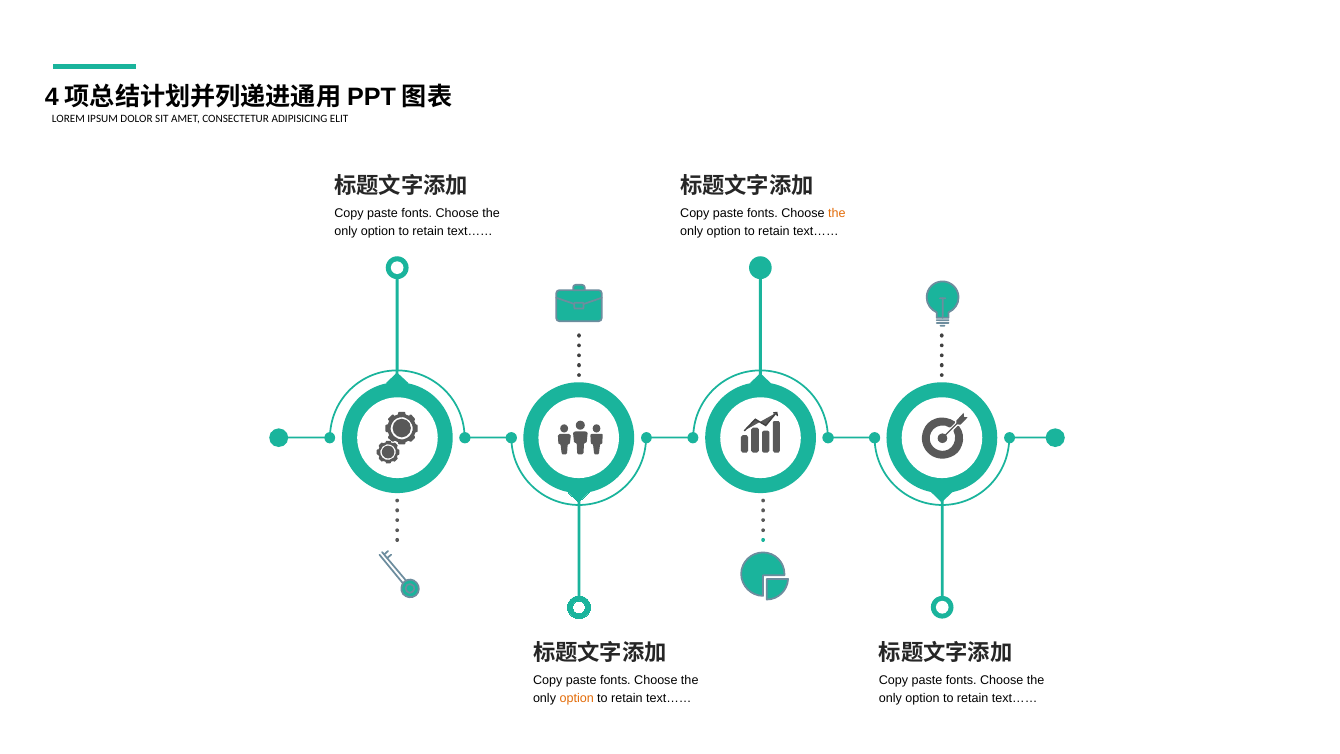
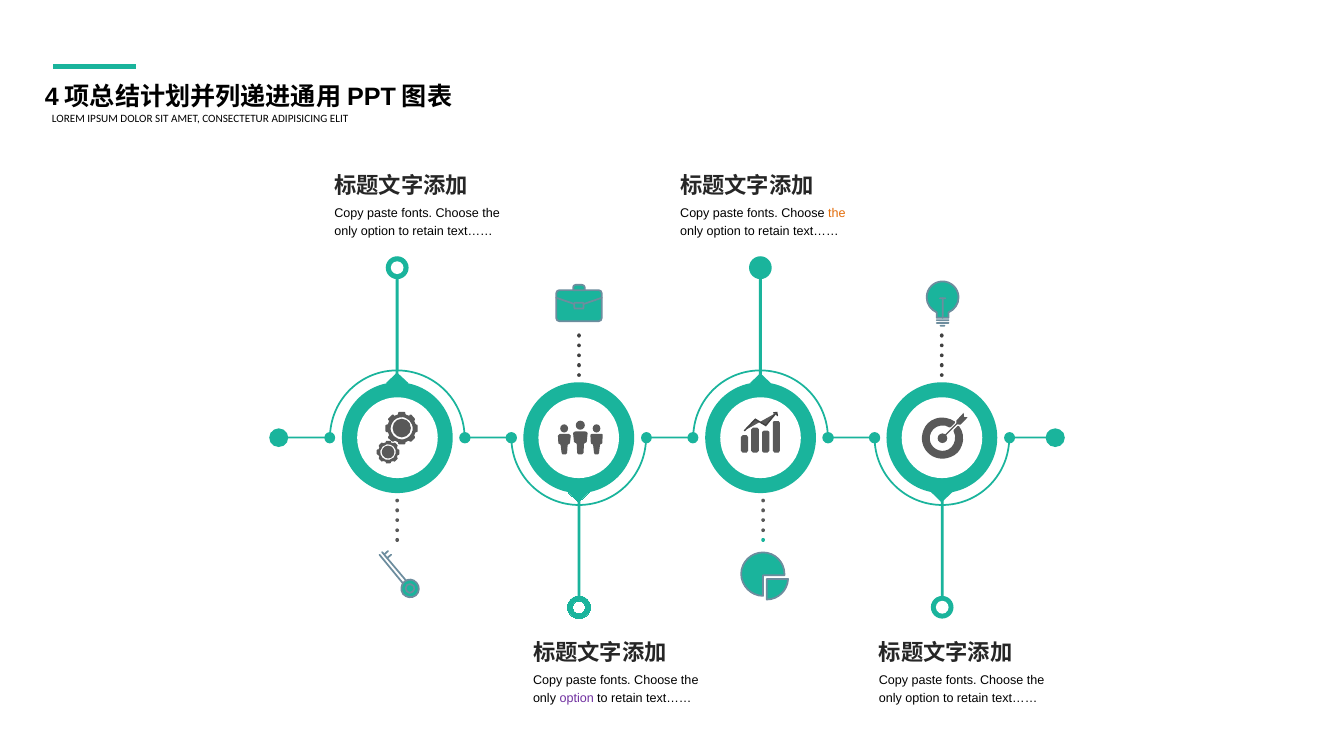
option at (577, 698) colour: orange -> purple
